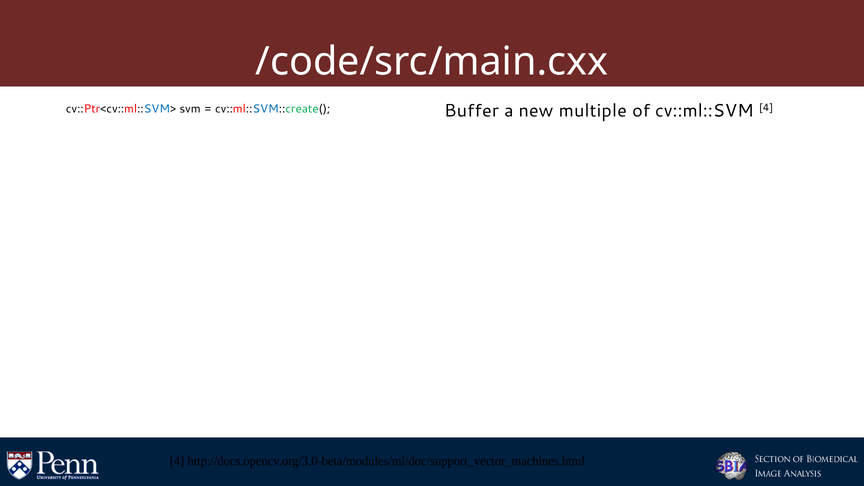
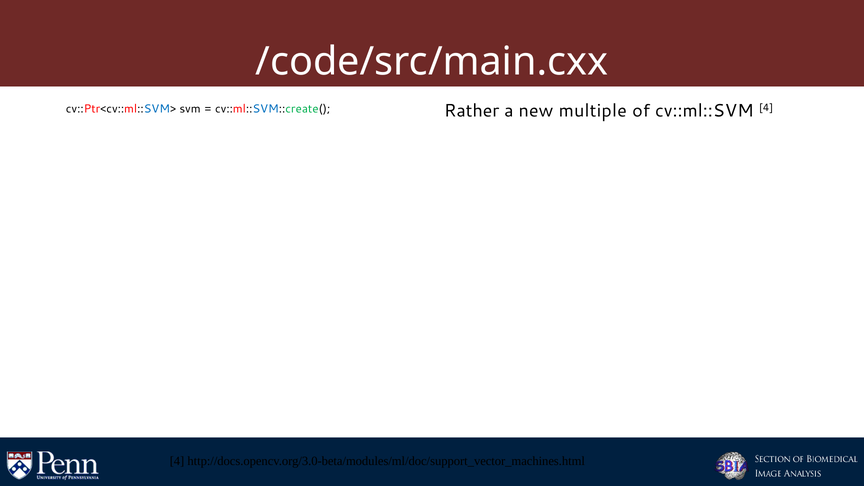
Buffer: Buffer -> Rather
